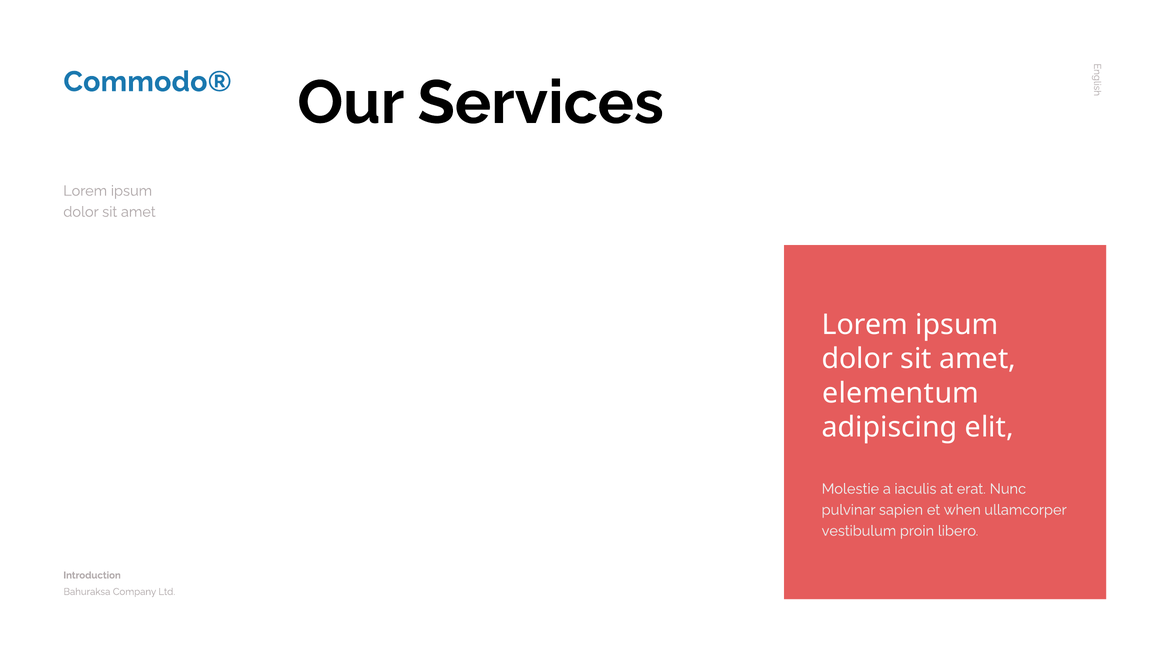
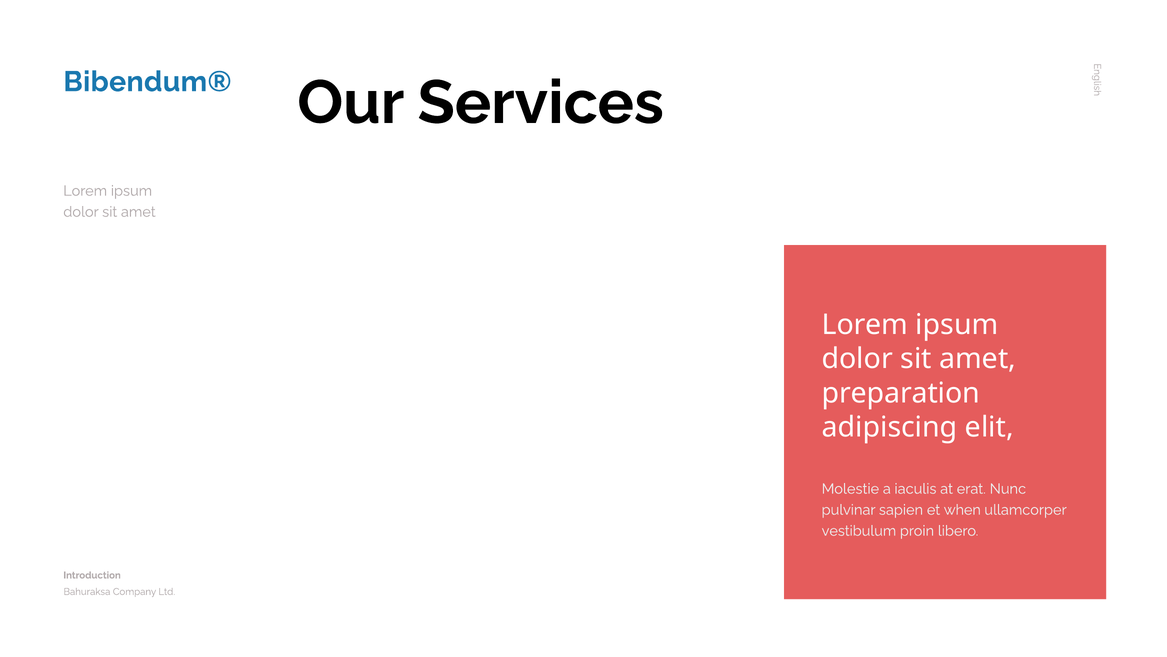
Commodo®: Commodo® -> Bibendum®
elementum: elementum -> preparation
